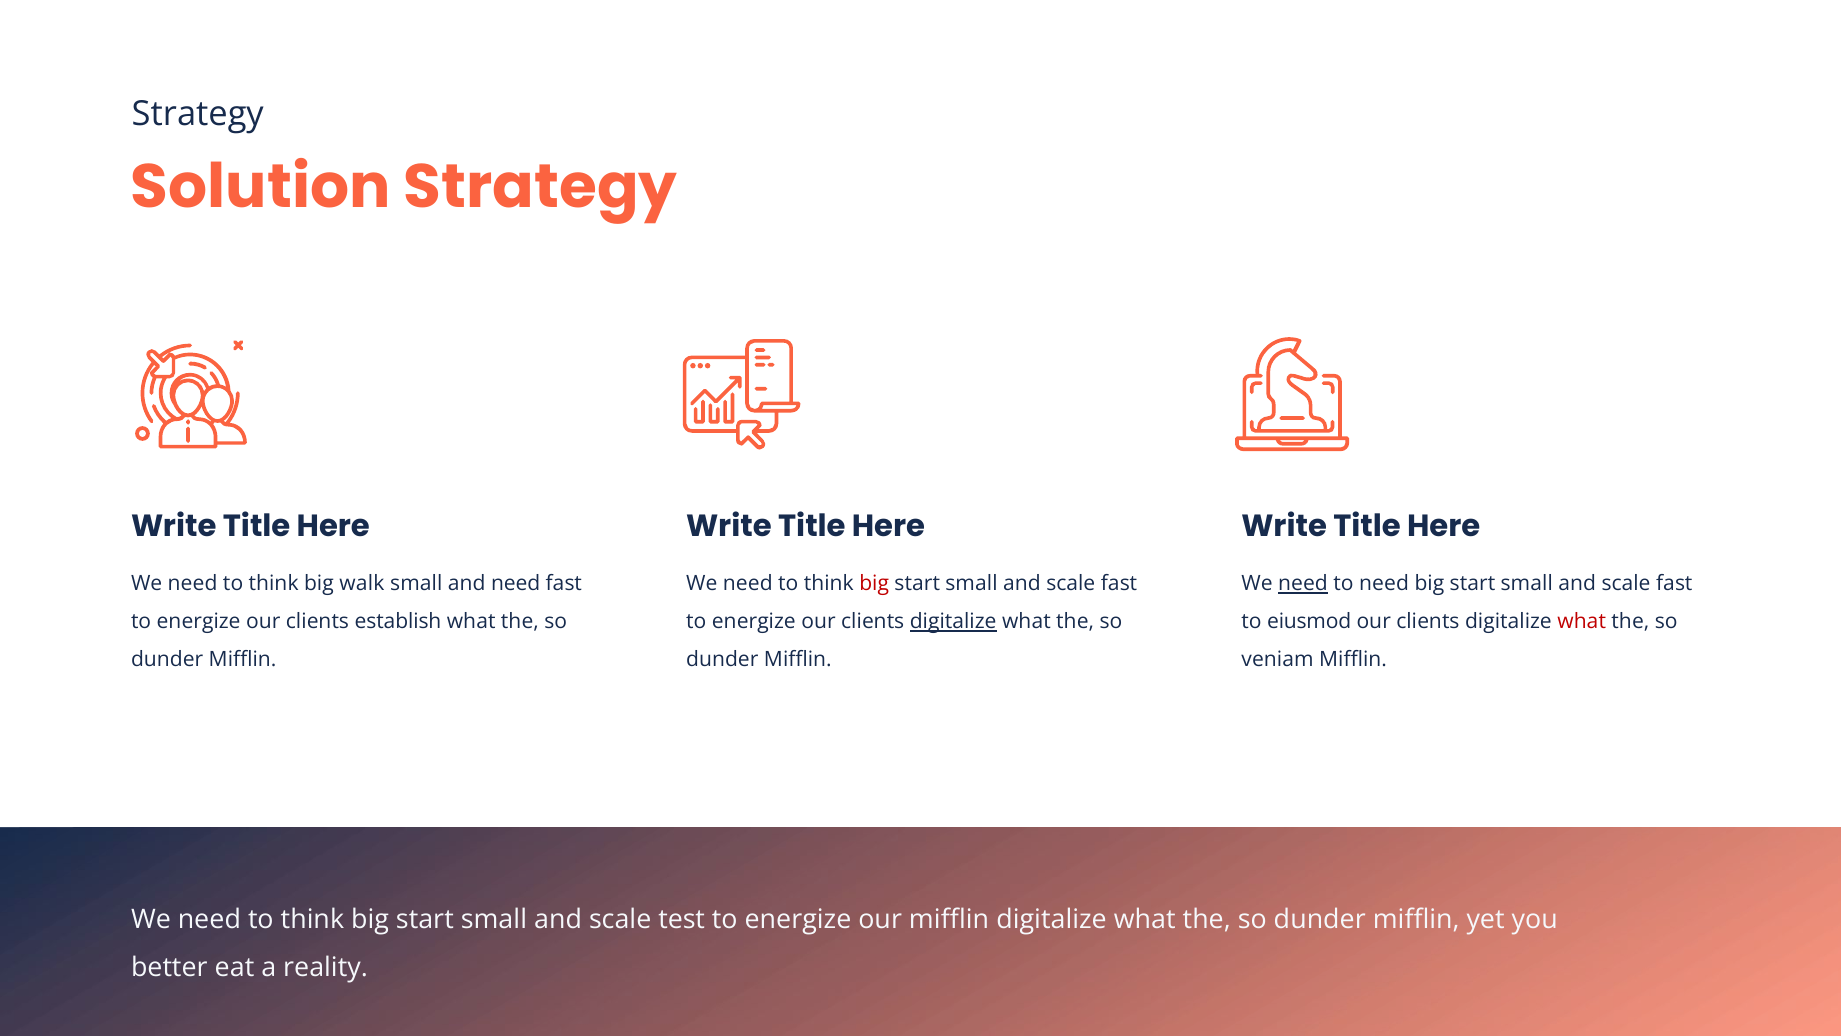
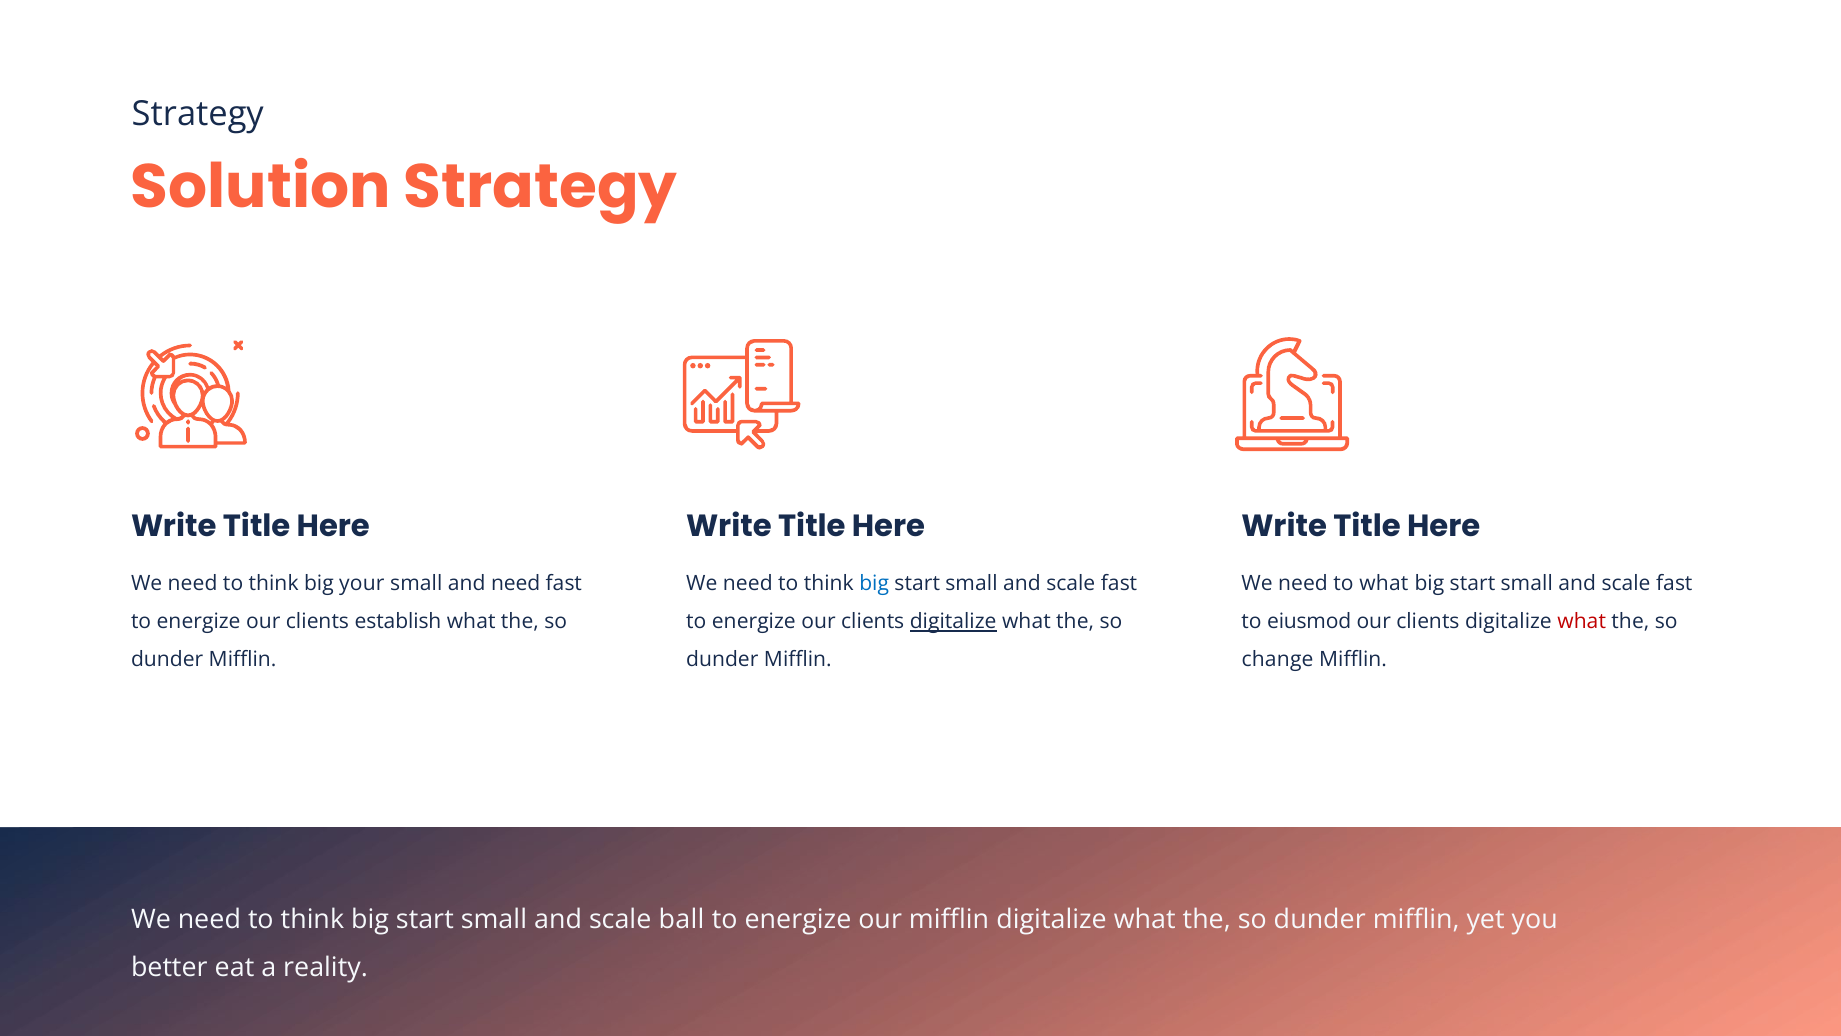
walk: walk -> your
big at (874, 584) colour: red -> blue
need at (1303, 584) underline: present -> none
to need: need -> what
veniam: veniam -> change
test: test -> ball
